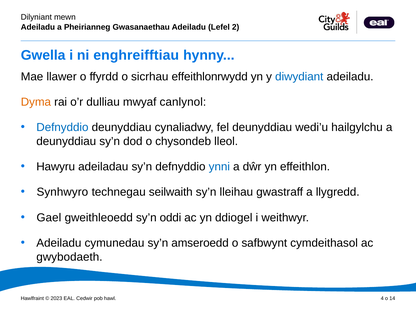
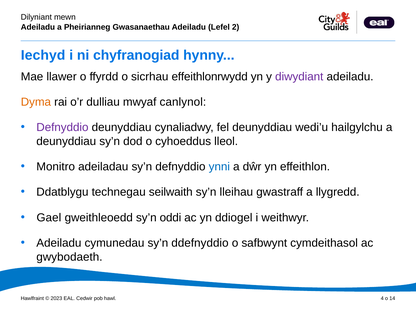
Gwella: Gwella -> Iechyd
enghreifftiau: enghreifftiau -> chyfranogiad
diwydiant colour: blue -> purple
Defnyddio at (62, 127) colour: blue -> purple
chysondeb: chysondeb -> cyhoeddus
Hawyru: Hawyru -> Monitro
Synhwyro: Synhwyro -> Ddatblygu
amseroedd: amseroedd -> ddefnyddio
